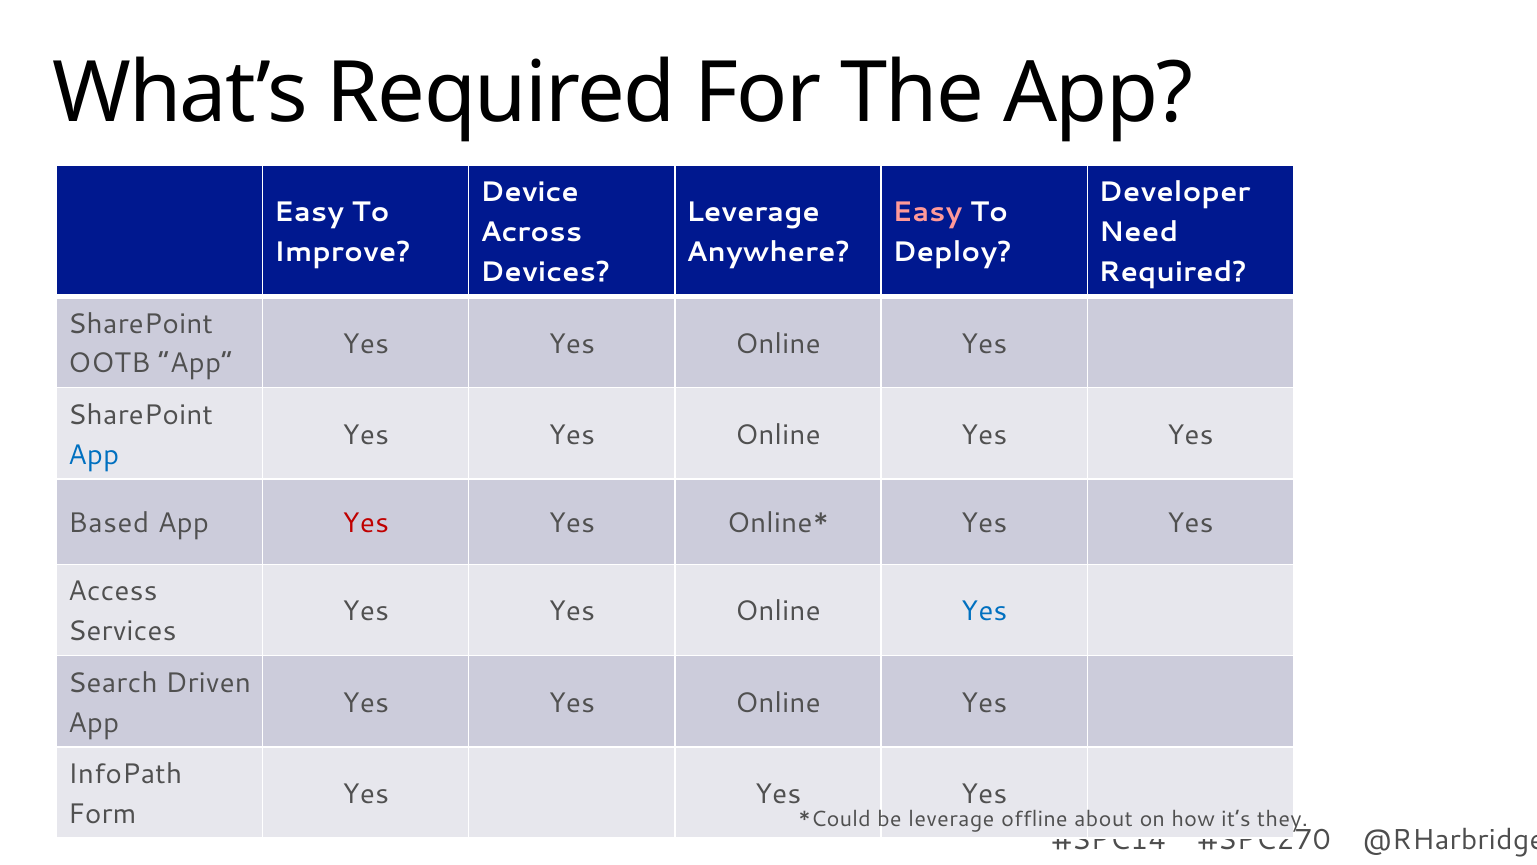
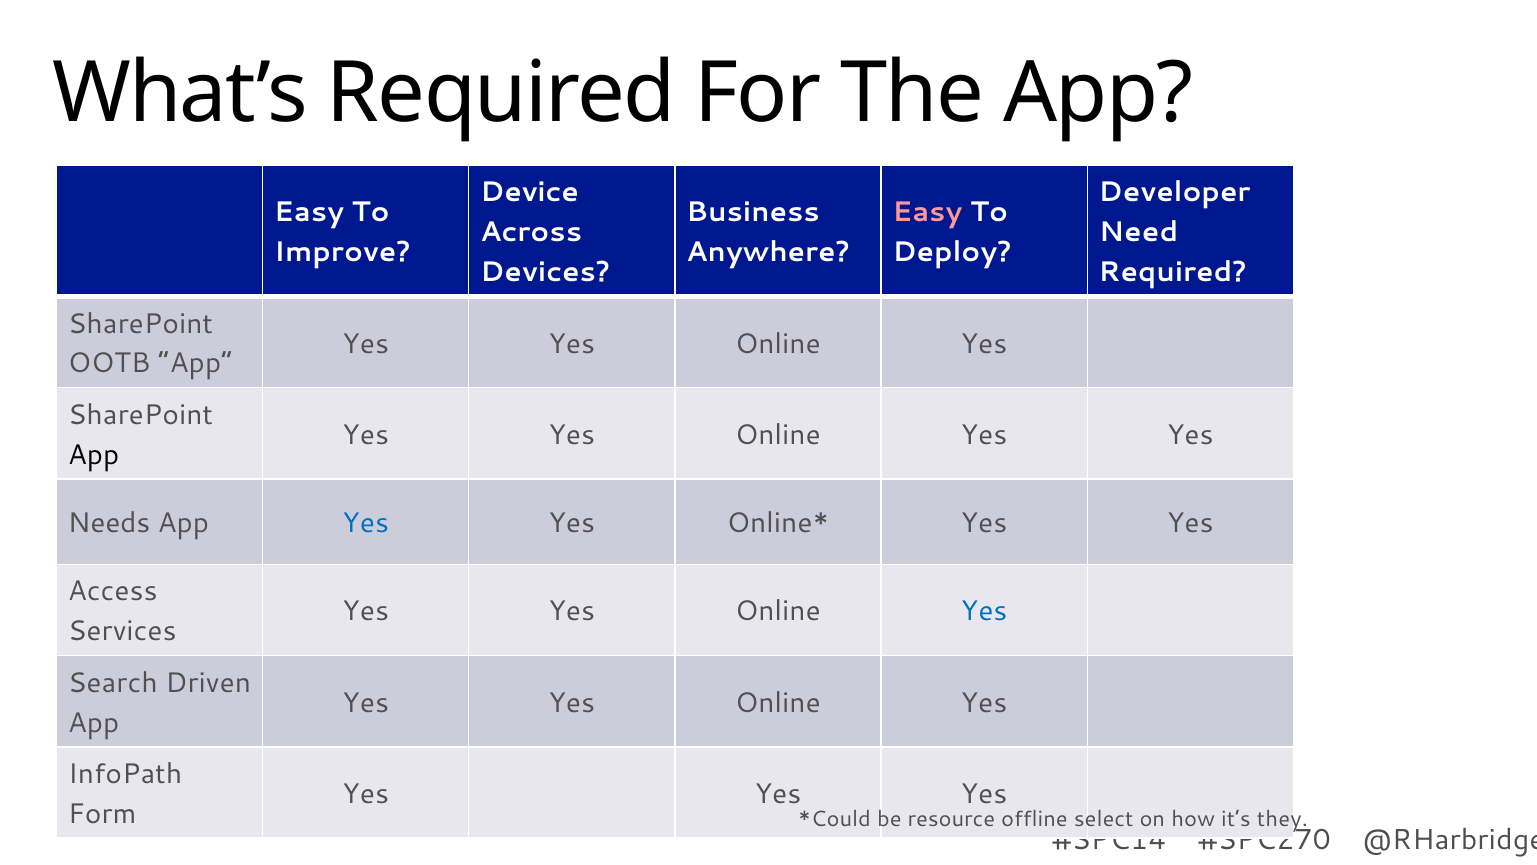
Leverage at (753, 212): Leverage -> Business
App at (94, 455) colour: blue -> black
Based: Based -> Needs
Yes at (366, 523) colour: red -> blue
be leverage: leverage -> resource
about: about -> select
